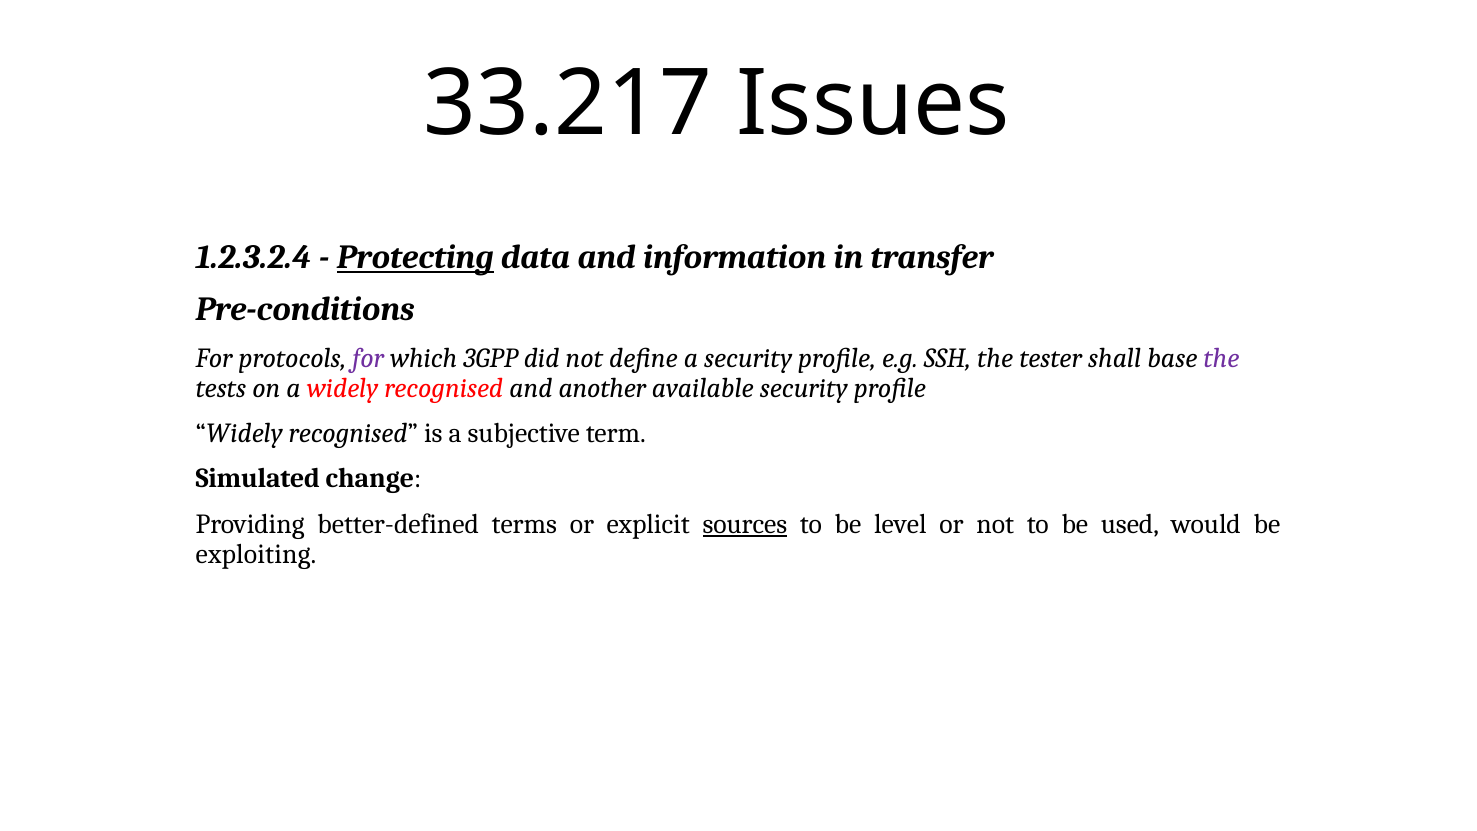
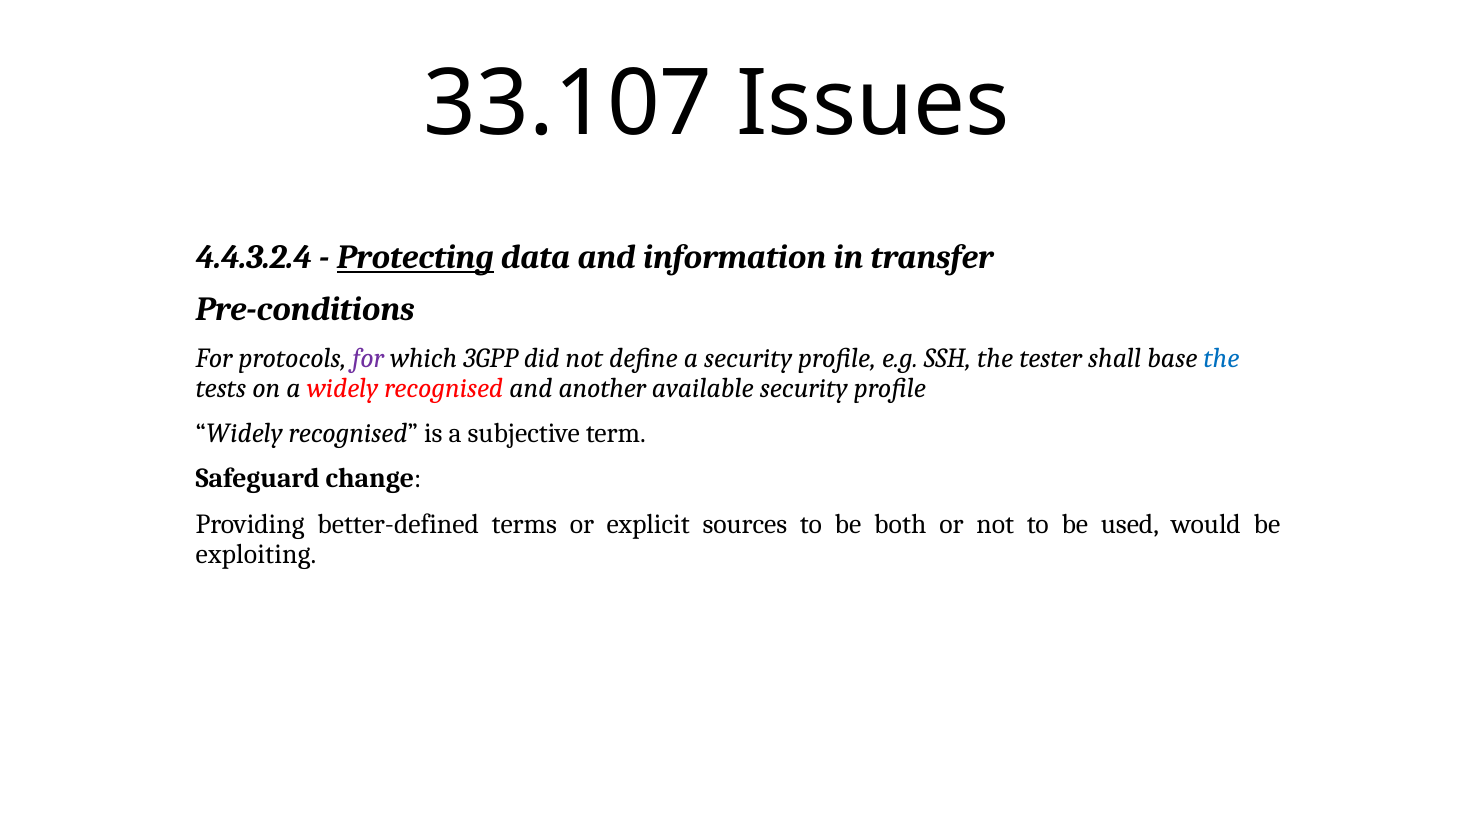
33.217: 33.217 -> 33.107
1.2.3.2.4: 1.2.3.2.4 -> 4.4.3.2.4
the at (1221, 358) colour: purple -> blue
Simulated: Simulated -> Safeguard
sources underline: present -> none
level: level -> both
